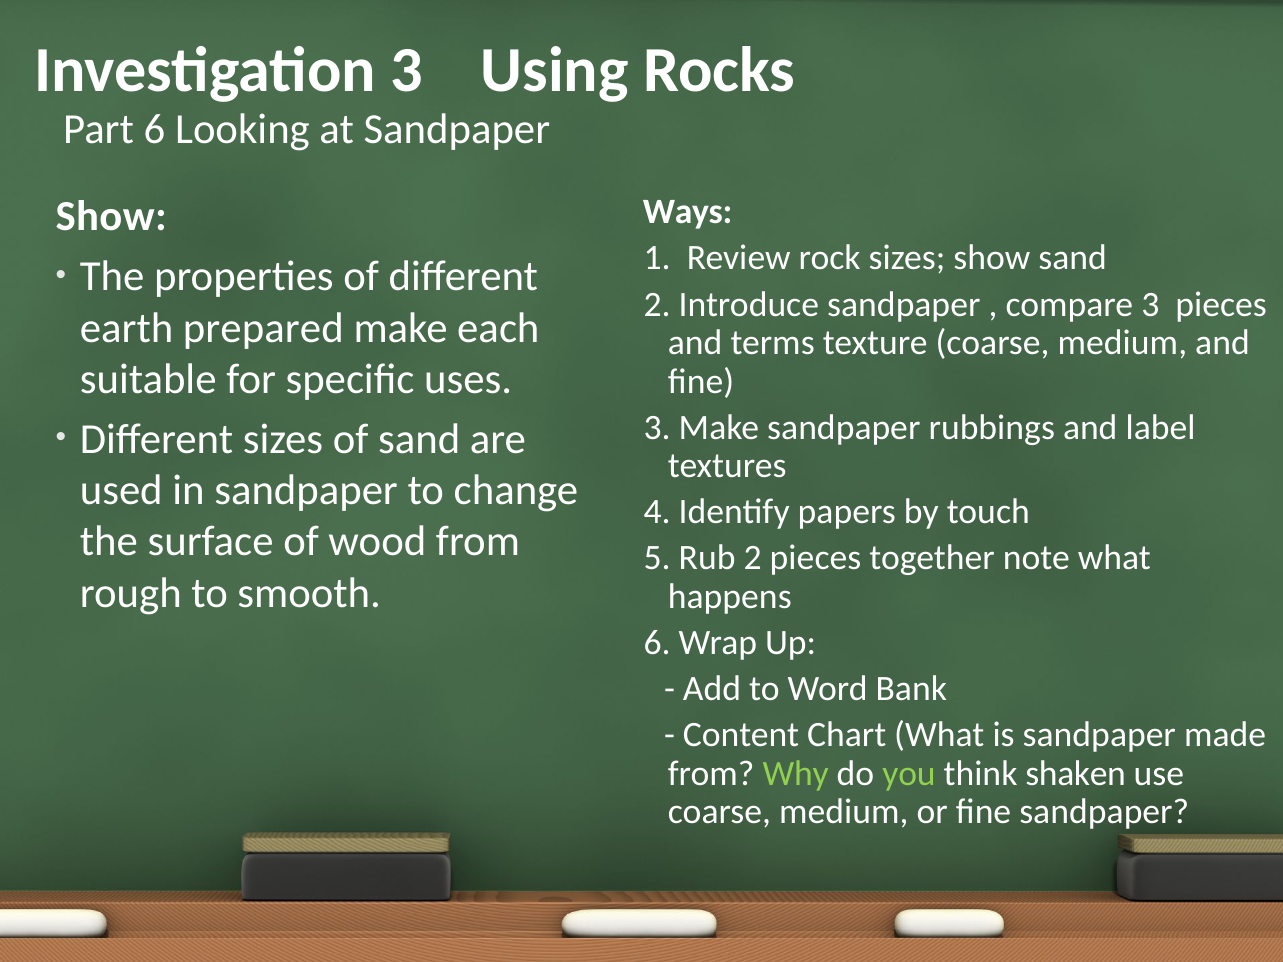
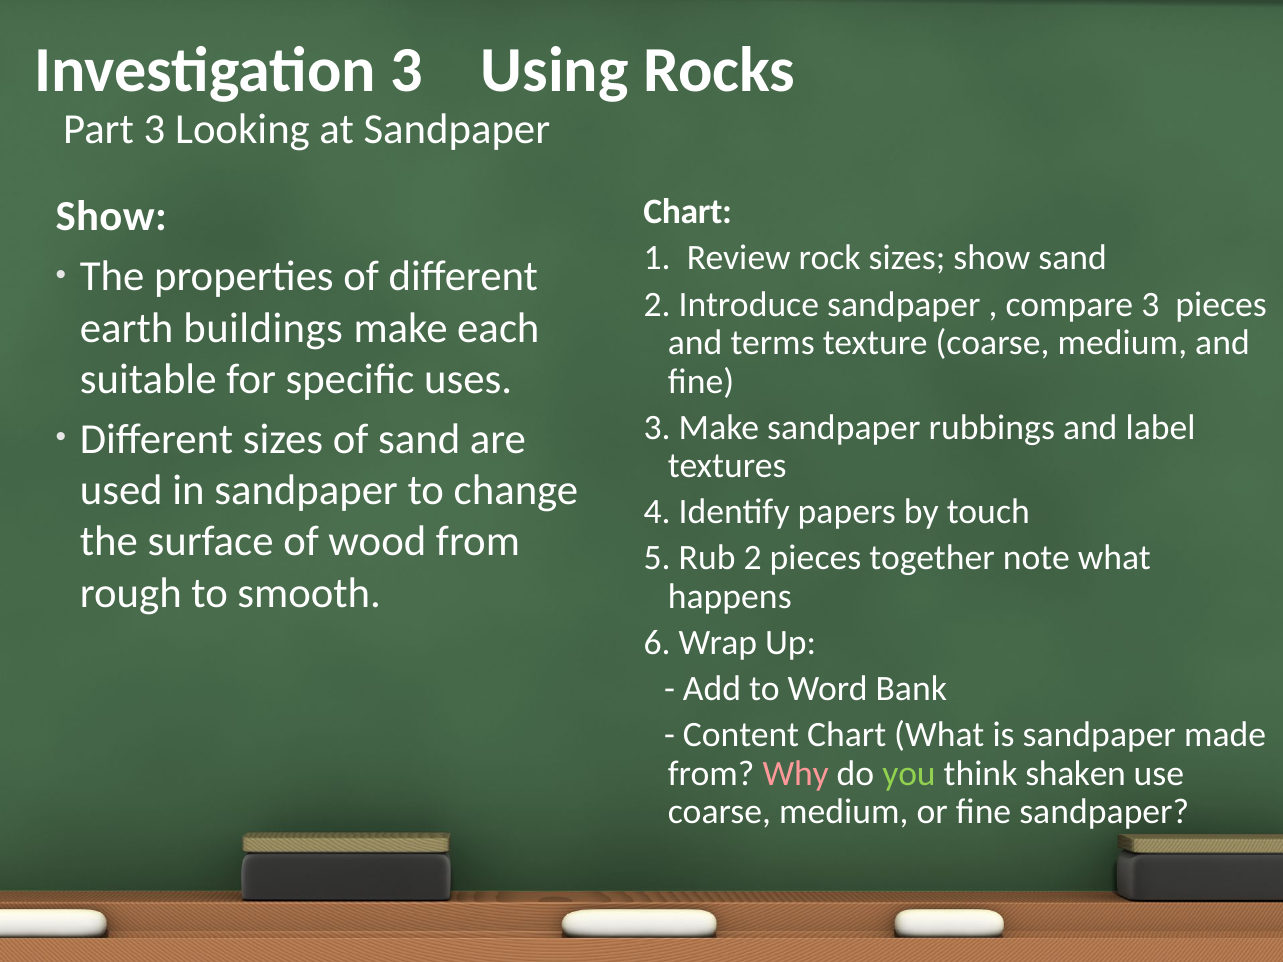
Part 6: 6 -> 3
Ways at (688, 212): Ways -> Chart
prepared: prepared -> buildings
Why colour: light green -> pink
